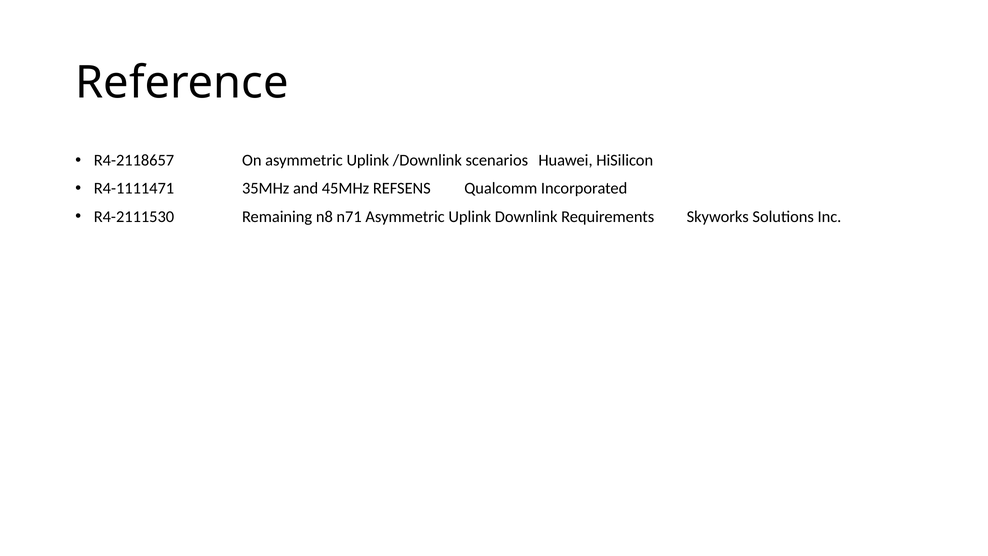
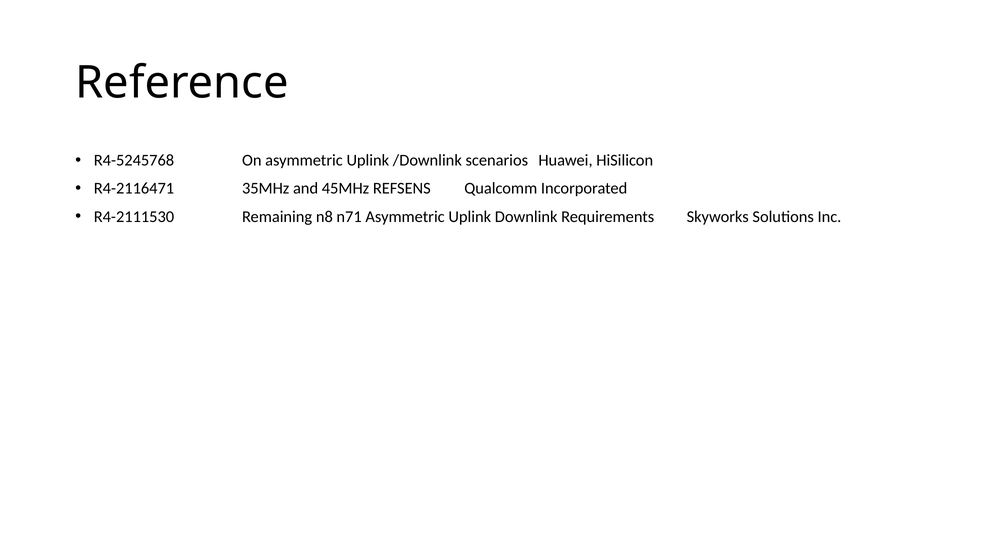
R4-2118657: R4-2118657 -> R4-5245768
R4-1111471: R4-1111471 -> R4-2116471
